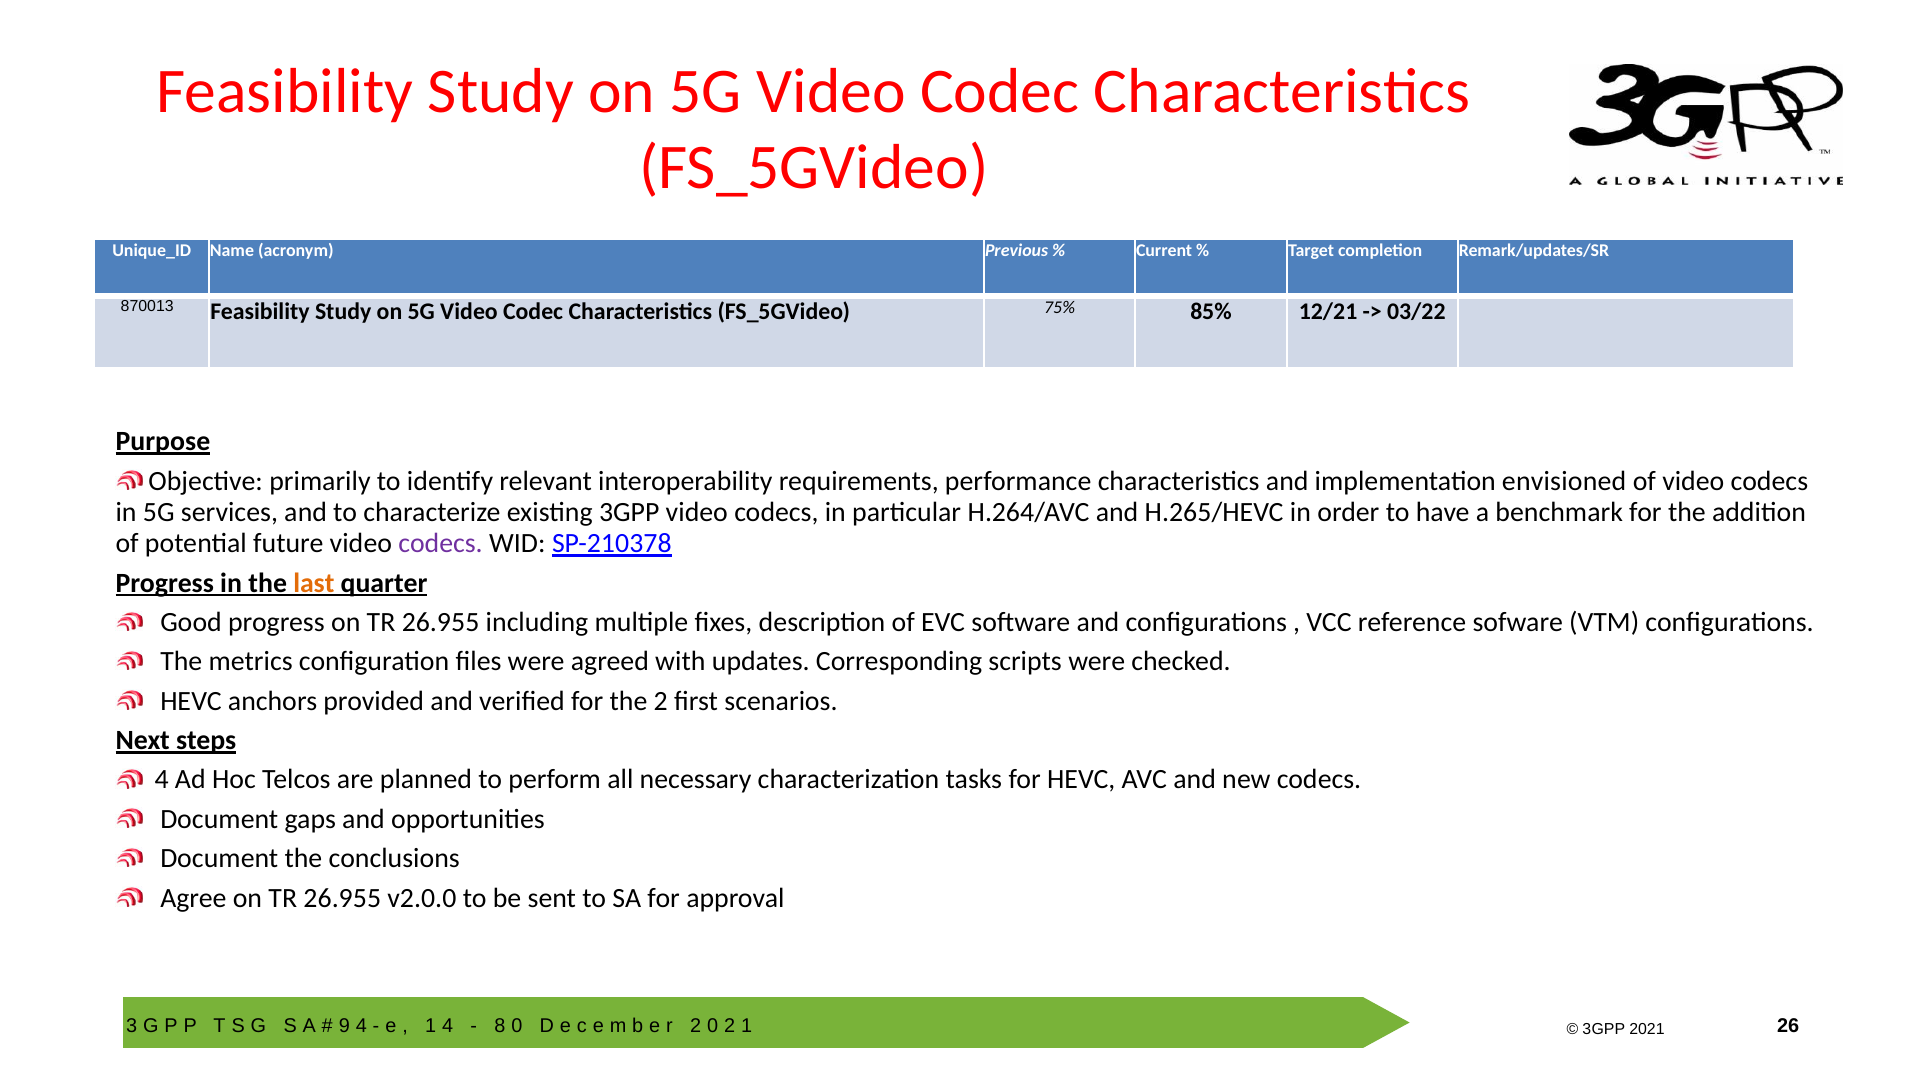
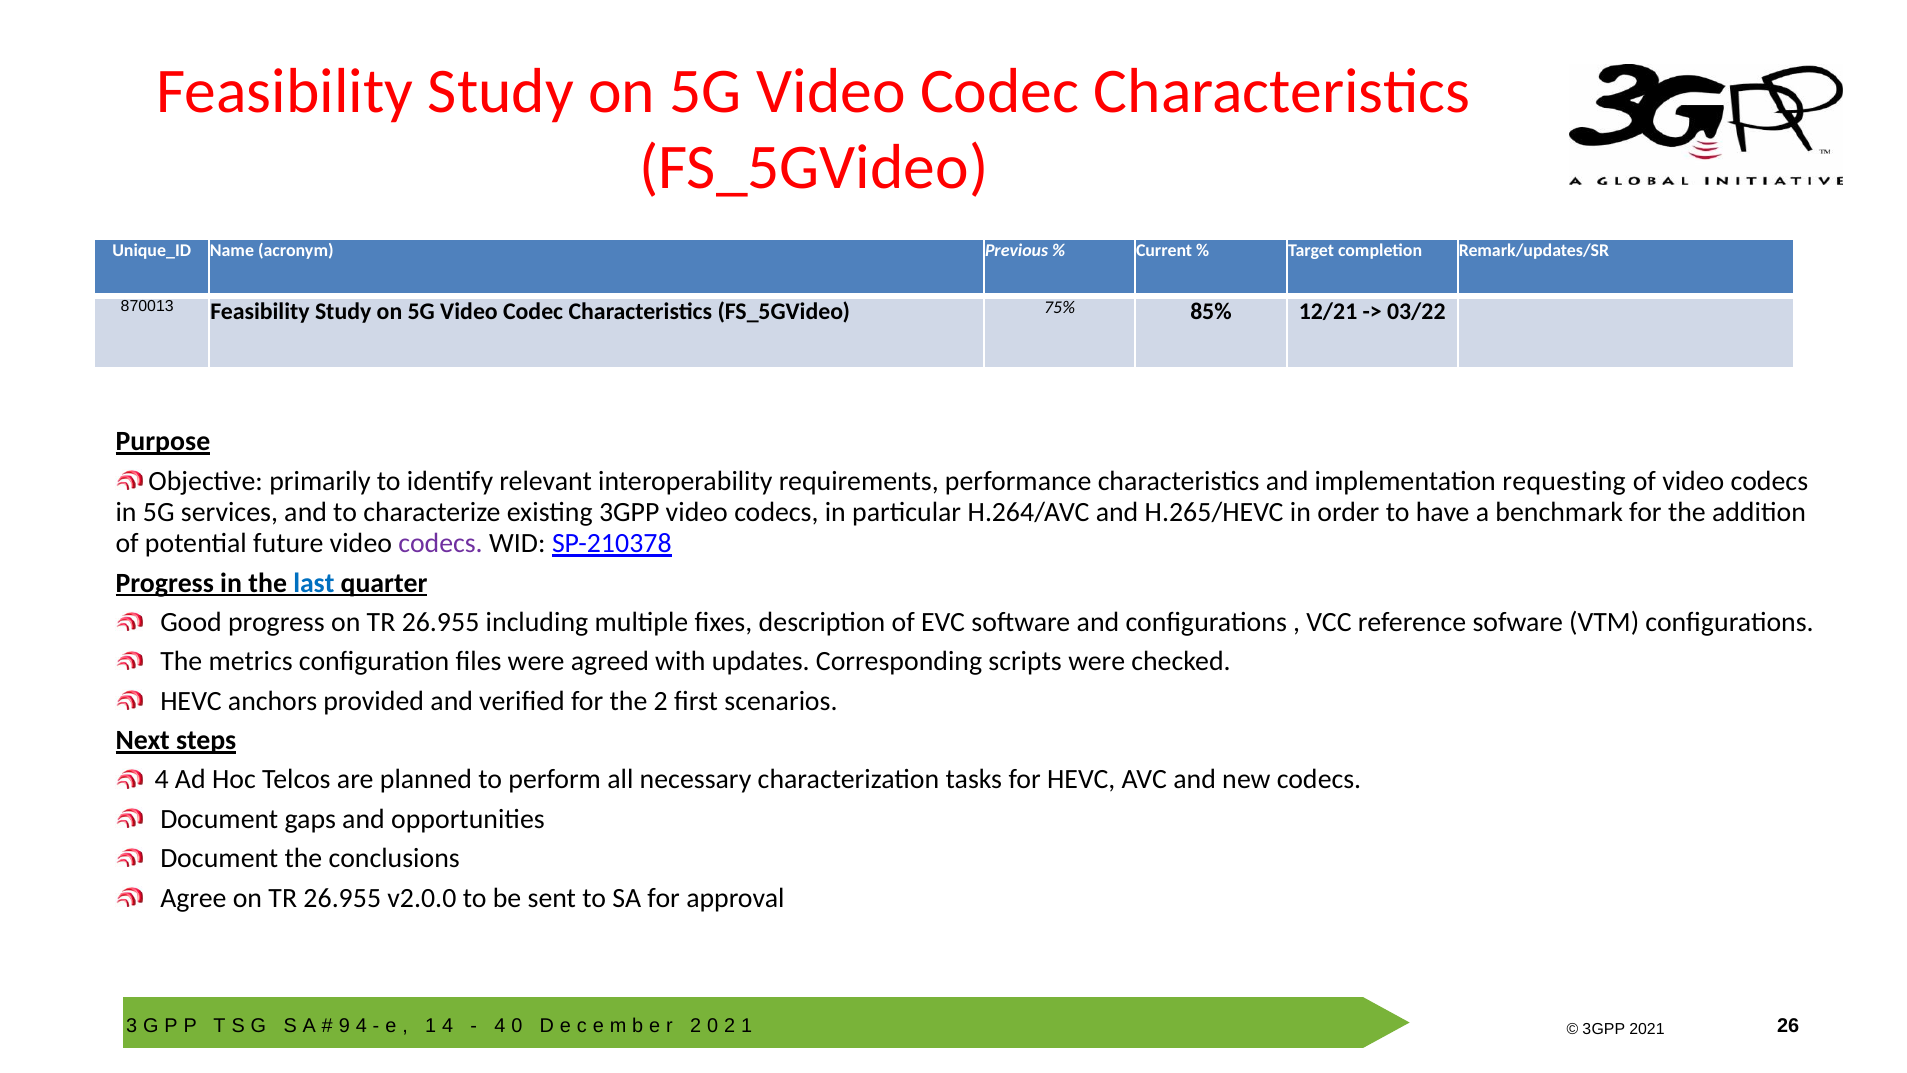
envisioned: envisioned -> requesting
last colour: orange -> blue
8 at (500, 1026): 8 -> 4
